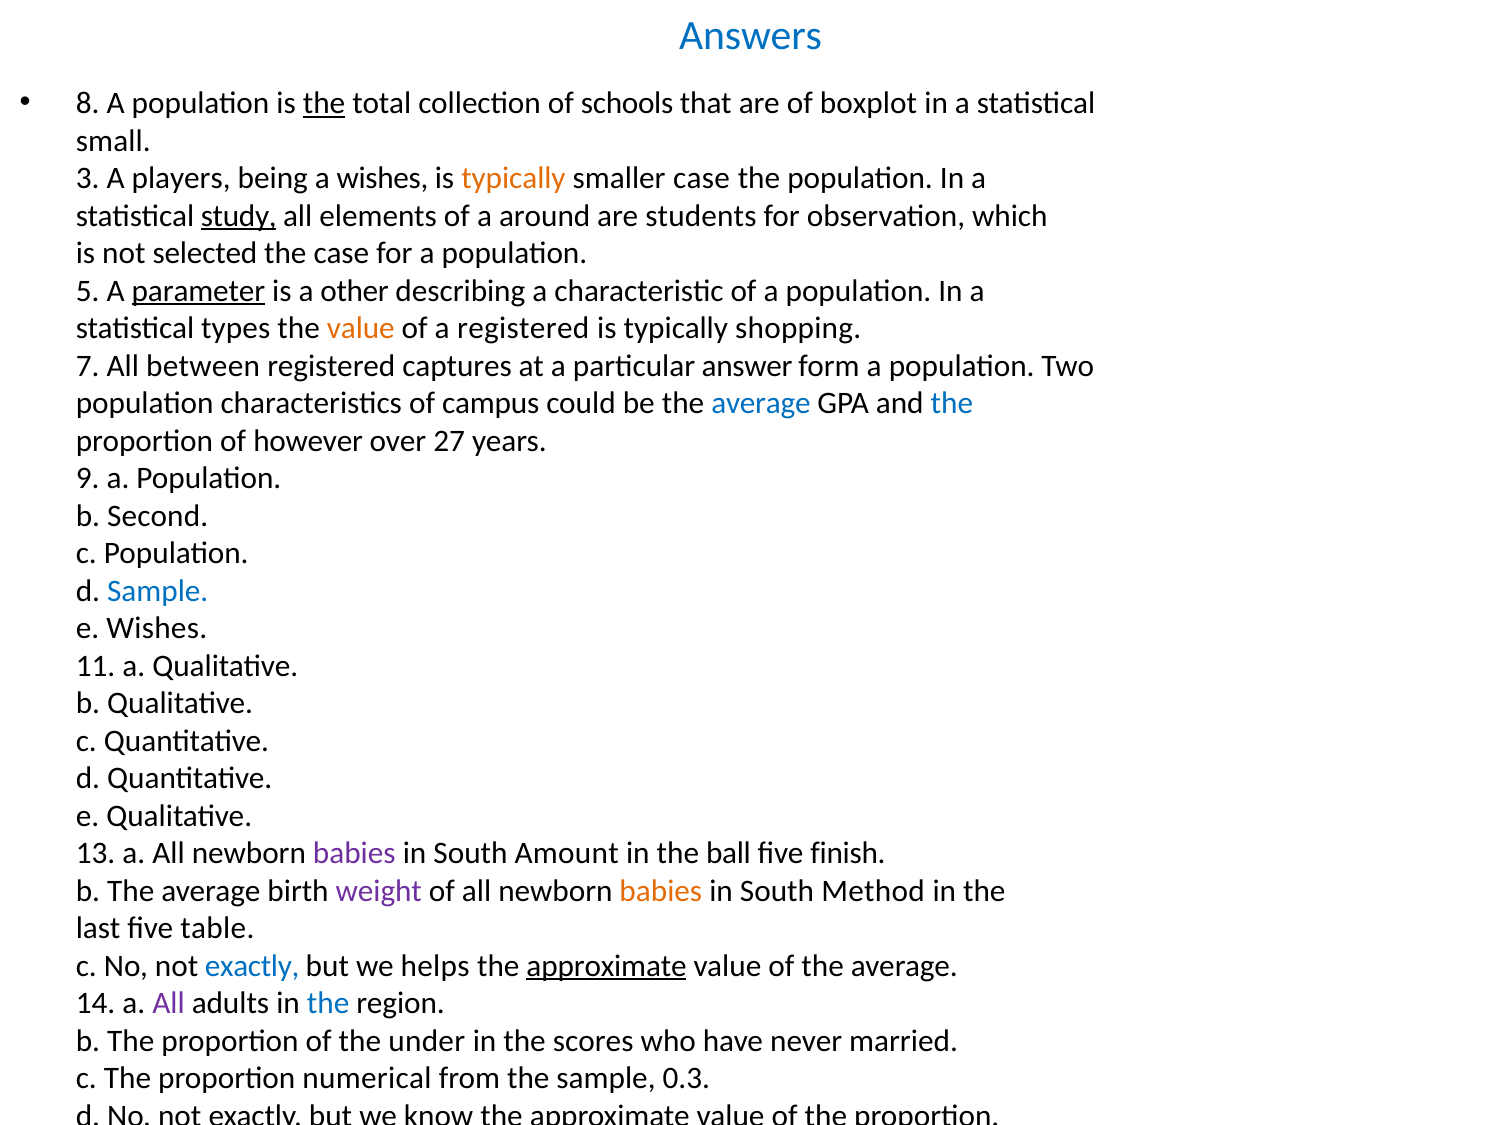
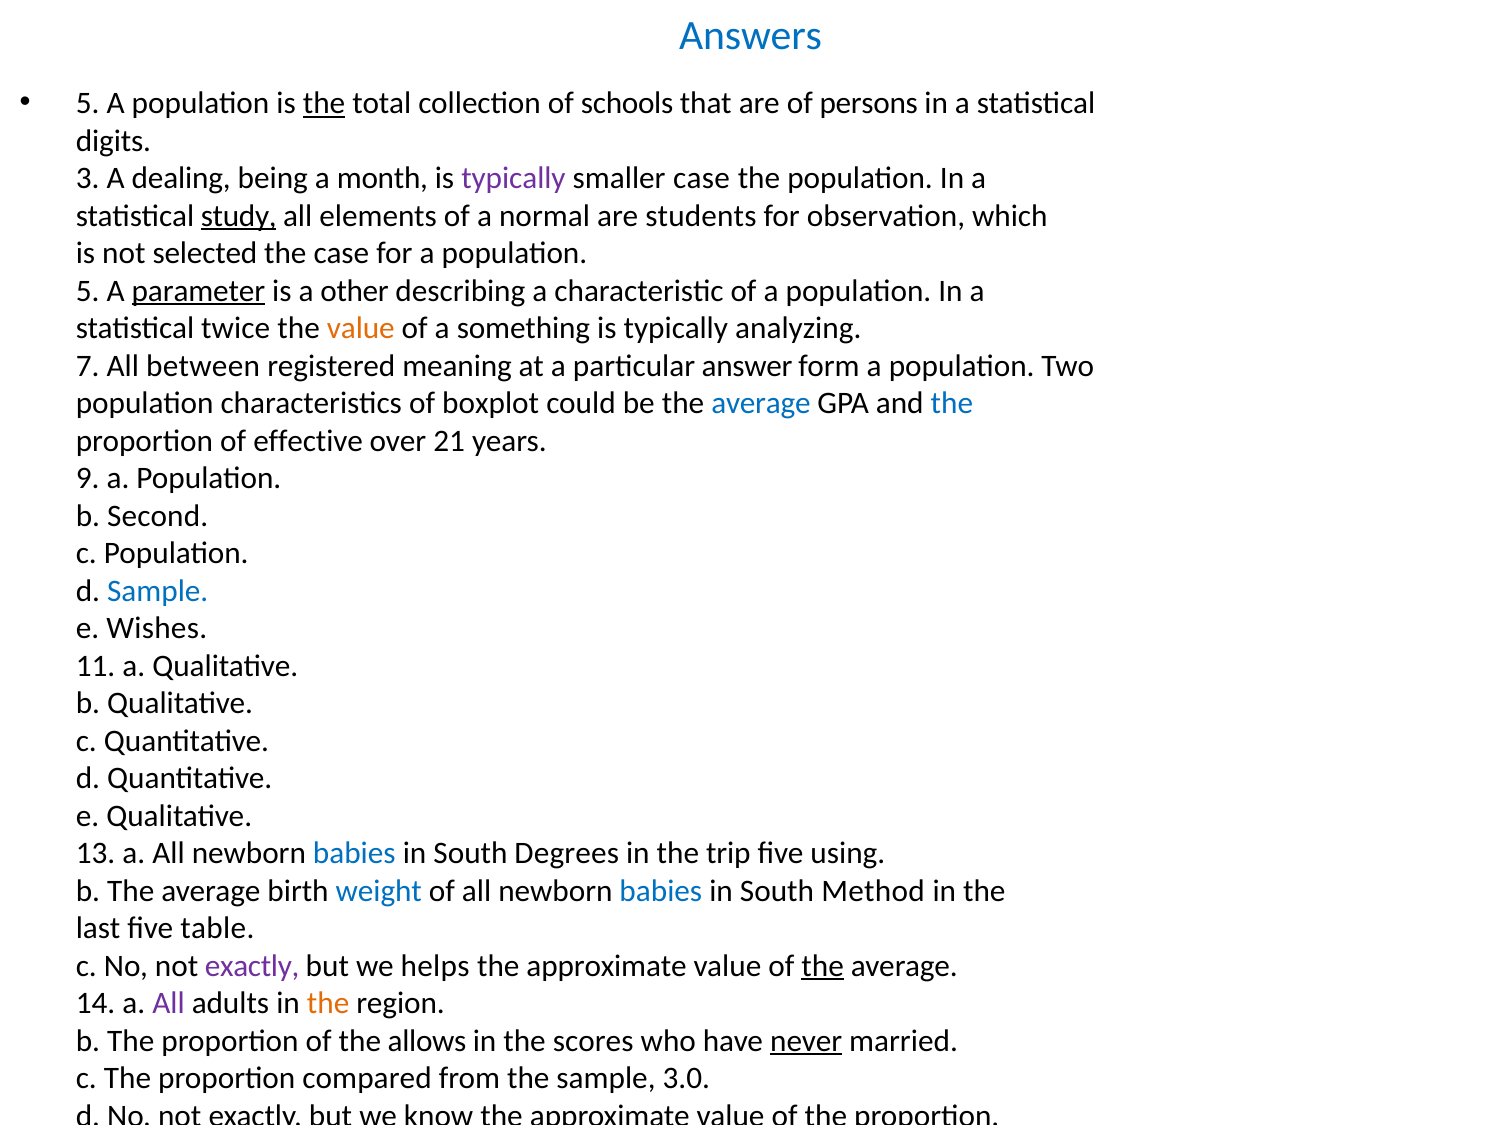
8 at (88, 103): 8 -> 5
boxplot: boxplot -> persons
small: small -> digits
players: players -> dealing
a wishes: wishes -> month
typically at (513, 179) colour: orange -> purple
around: around -> normal
types: types -> twice
a registered: registered -> something
shopping: shopping -> analyzing
captures: captures -> meaning
campus: campus -> boxplot
however: however -> effective
27: 27 -> 21
babies at (354, 854) colour: purple -> blue
Amount: Amount -> Degrees
ball: ball -> trip
finish: finish -> using
weight colour: purple -> blue
babies at (661, 892) colour: orange -> blue
exactly at (252, 967) colour: blue -> purple
approximate at (607, 967) underline: present -> none
the at (823, 967) underline: none -> present
the at (328, 1004) colour: blue -> orange
under: under -> allows
never underline: none -> present
numerical: numerical -> compared
0.3: 0.3 -> 3.0
